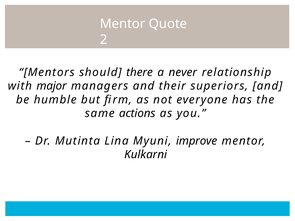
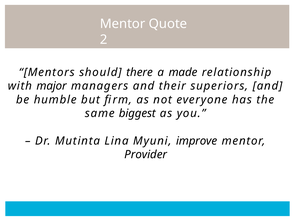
never: never -> made
actions: actions -> biggest
Kulkarni: Kulkarni -> Provider
